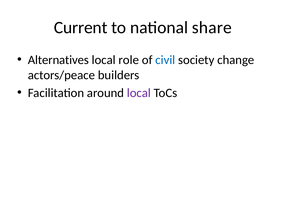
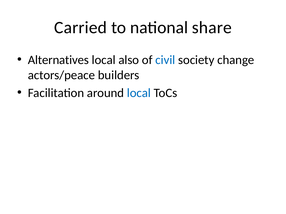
Current: Current -> Carried
role: role -> also
local at (139, 93) colour: purple -> blue
